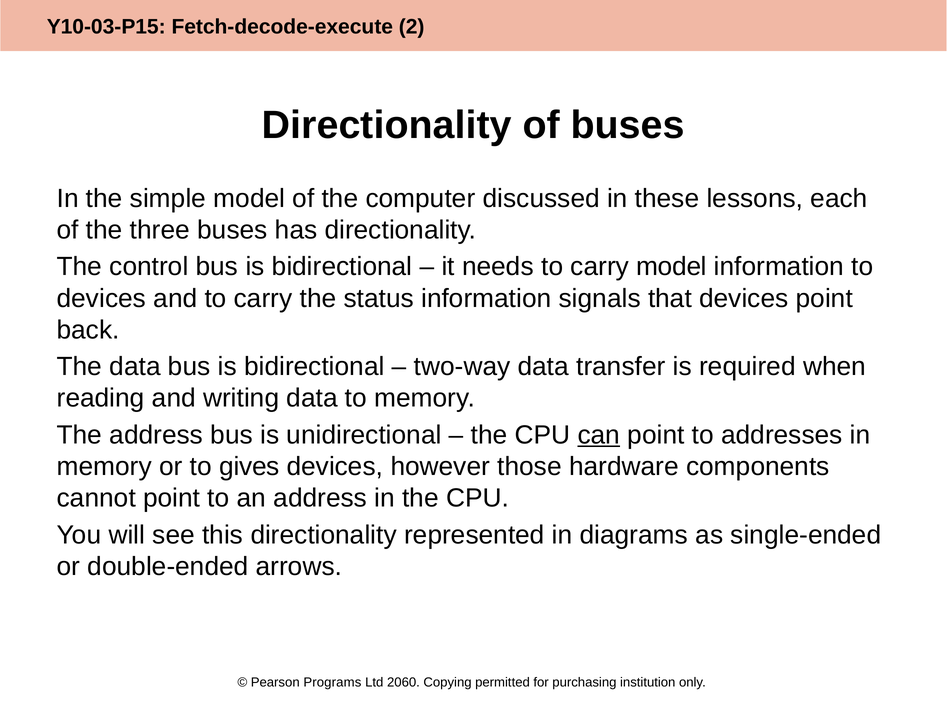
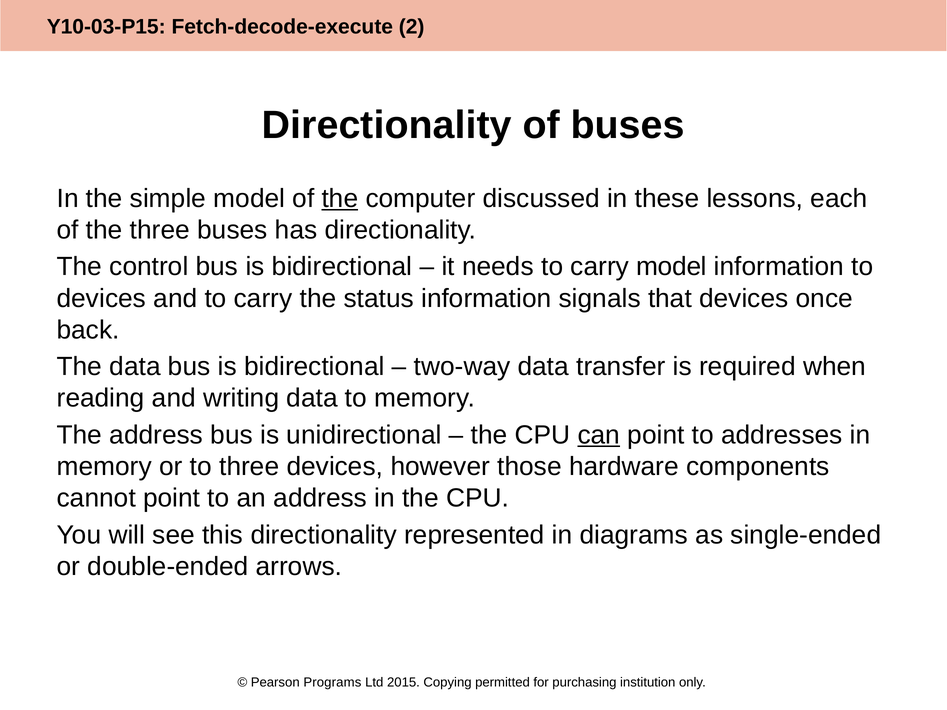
the at (340, 198) underline: none -> present
devices point: point -> once
to gives: gives -> three
2060: 2060 -> 2015
